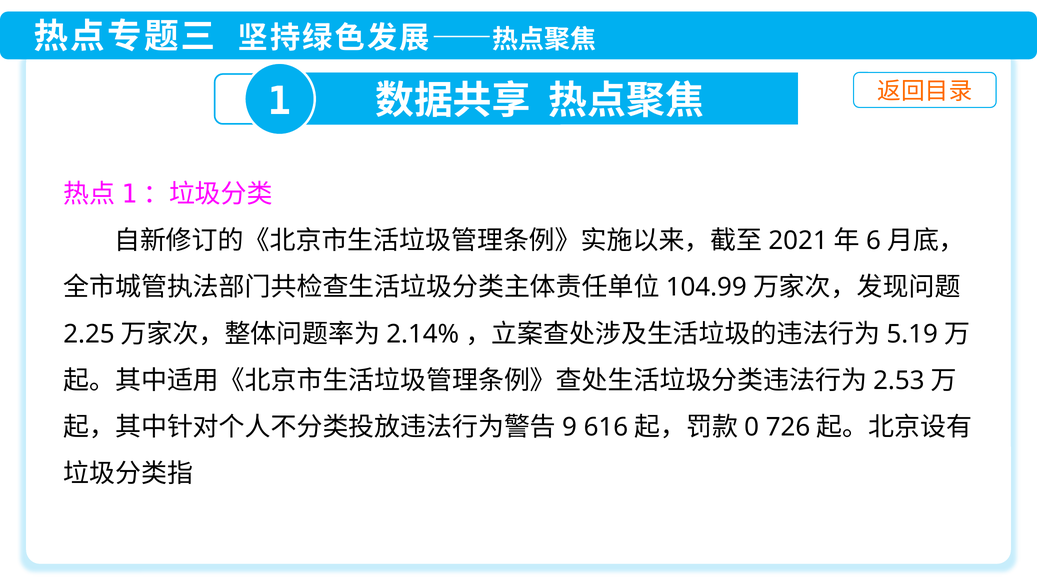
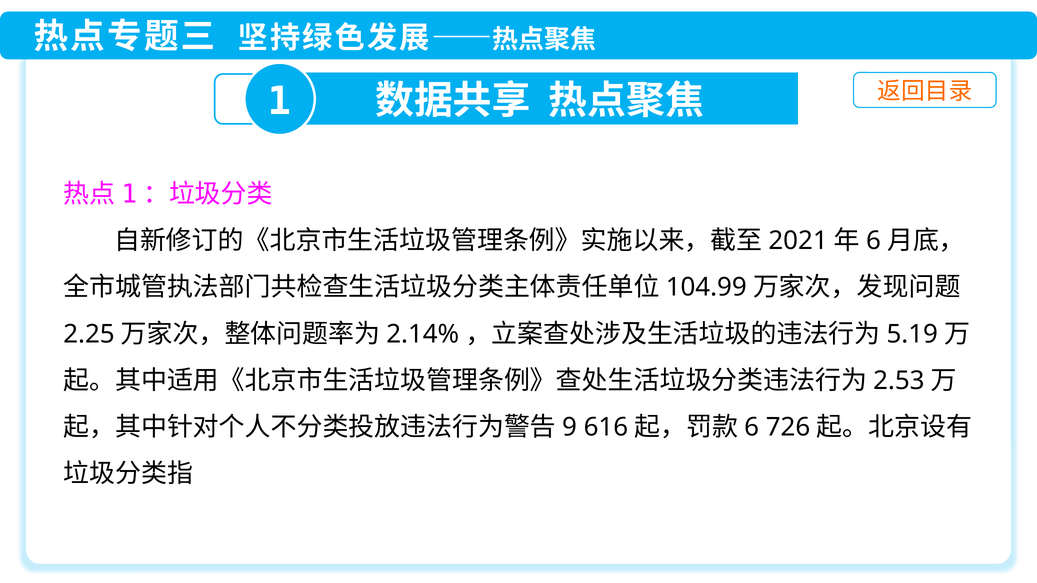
0 at (752, 427): 0 -> 6
